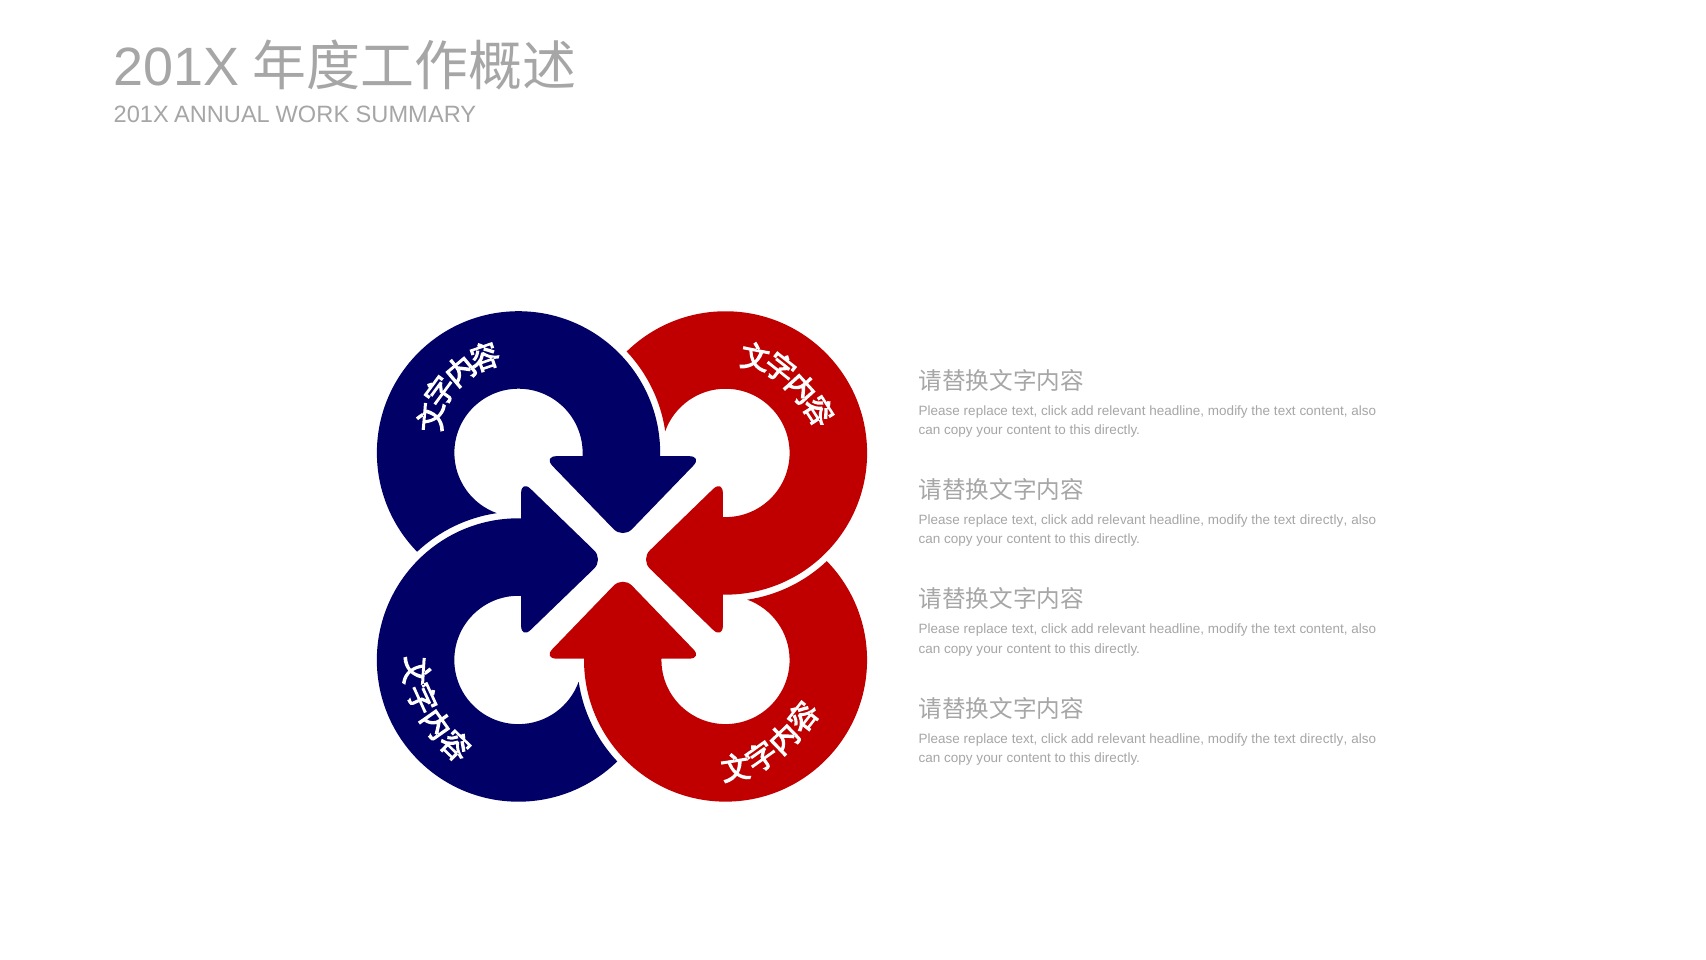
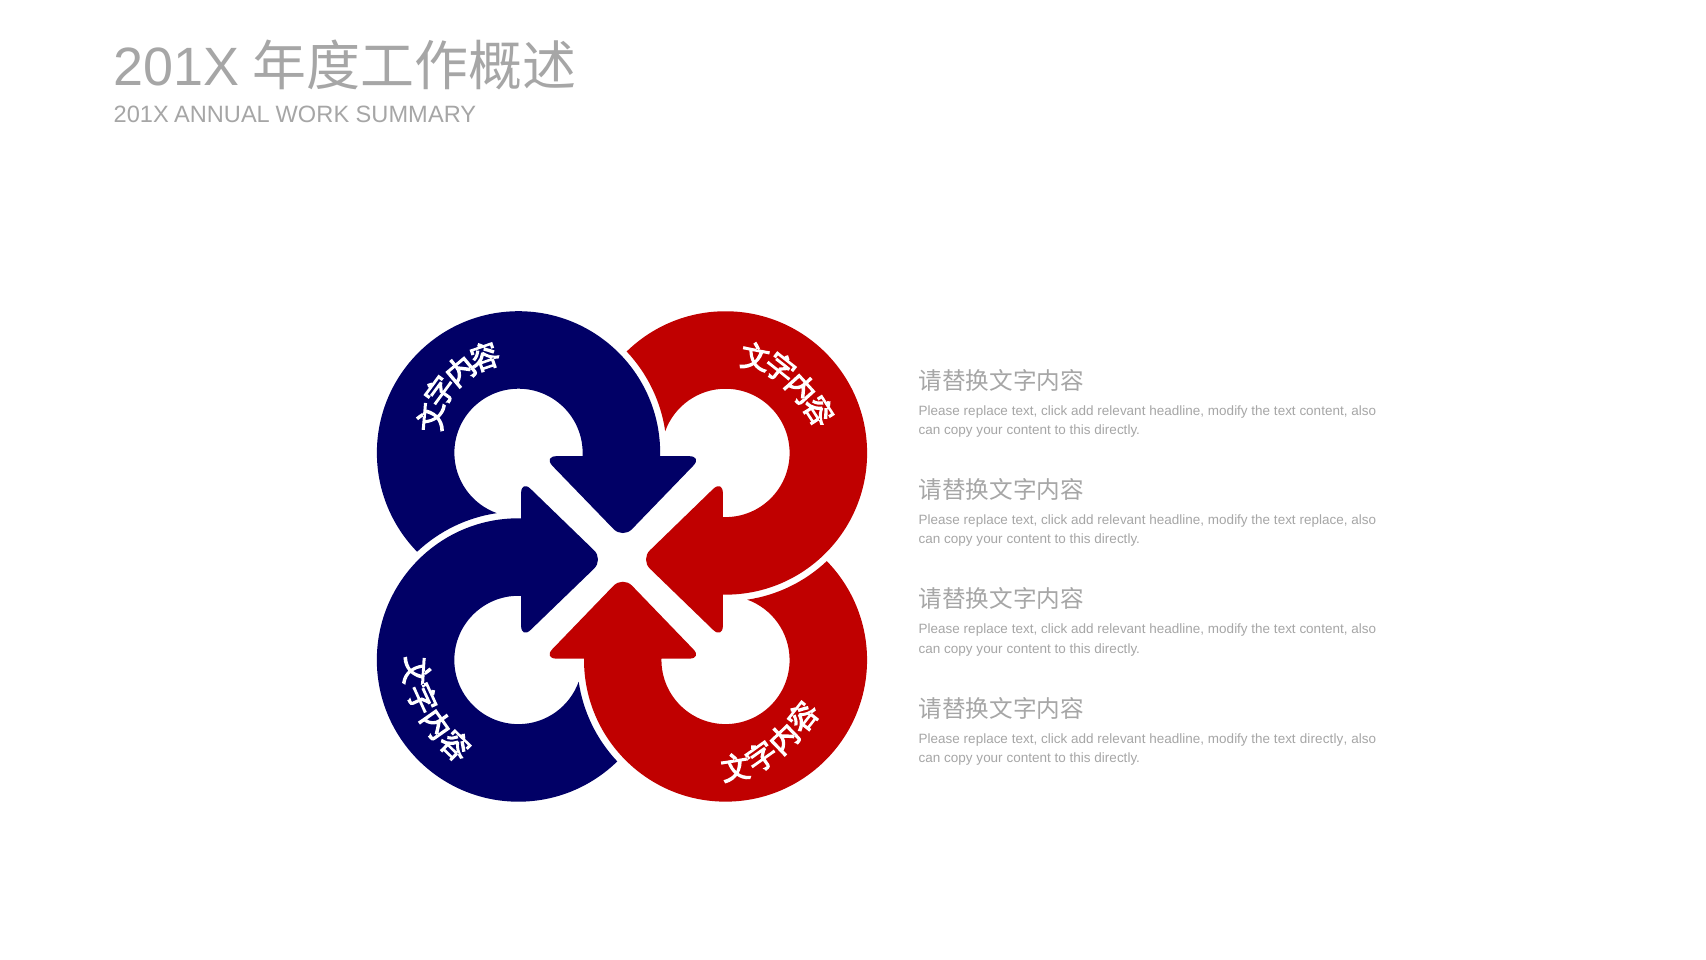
directly at (1324, 520): directly -> replace
